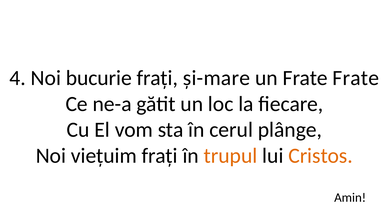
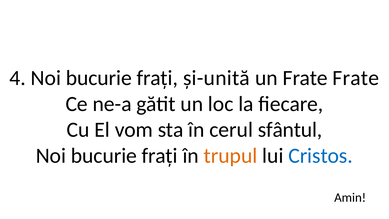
și-mare: și-mare -> și-unită
plânge: plânge -> sfântul
viețuim at (104, 156): viețuim -> bucurie
Cristos colour: orange -> blue
